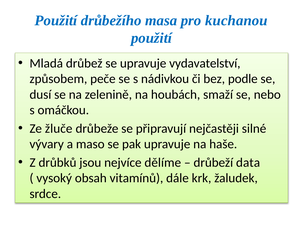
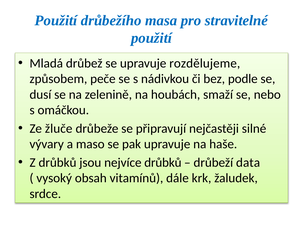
kuchanou: kuchanou -> stravitelné
vydavatelství: vydavatelství -> rozdělujeme
nejvíce dělíme: dělíme -> drůbků
